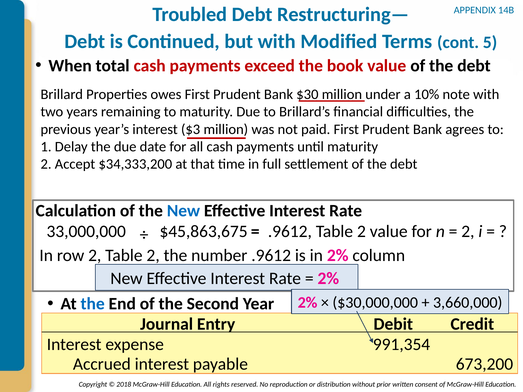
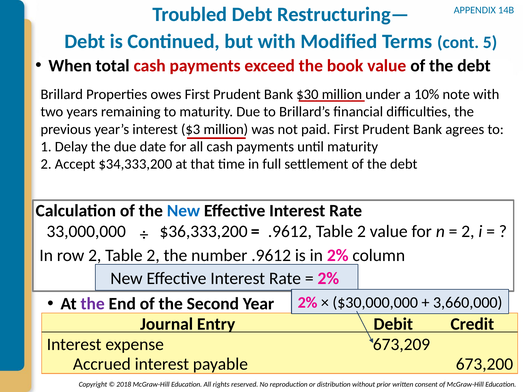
$45,863,675: $45,863,675 -> $36,333,200
the at (93, 304) colour: blue -> purple
991,354: 991,354 -> 673,209
